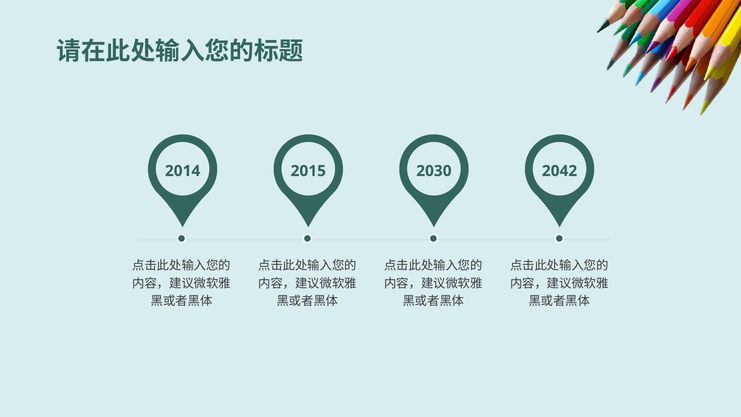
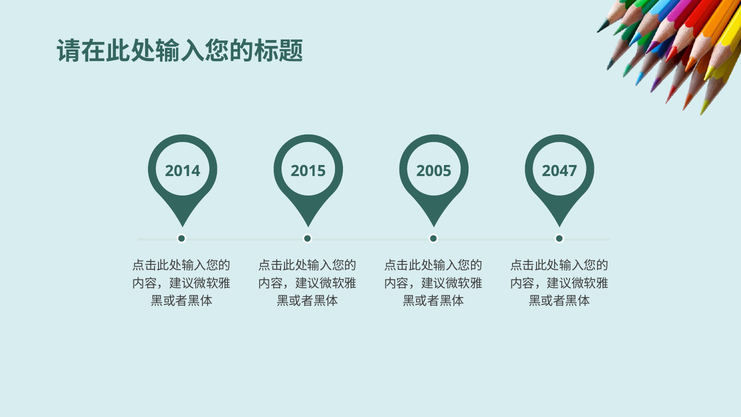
2030: 2030 -> 2005
2042: 2042 -> 2047
